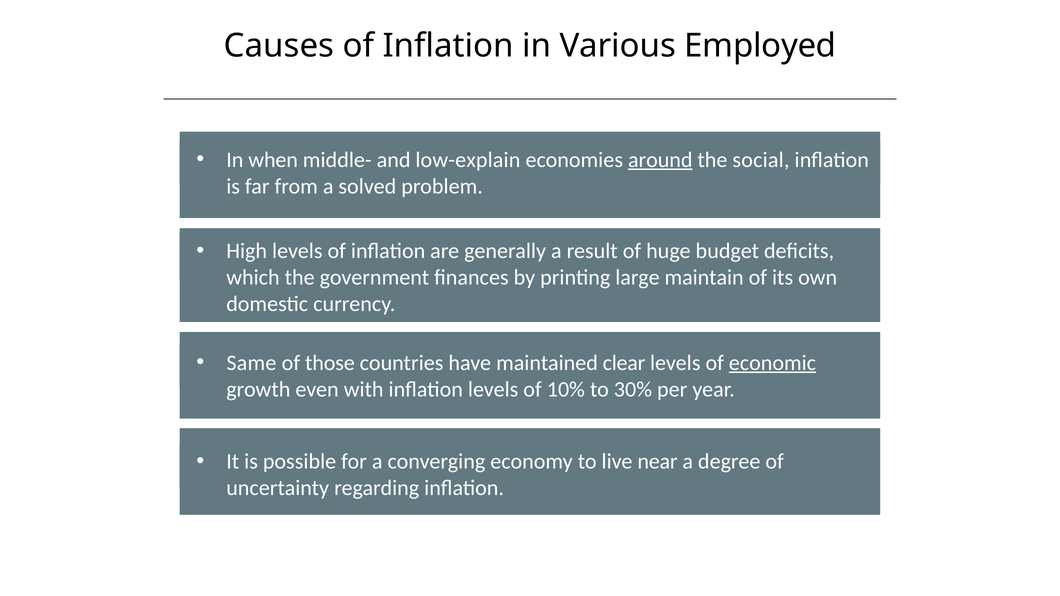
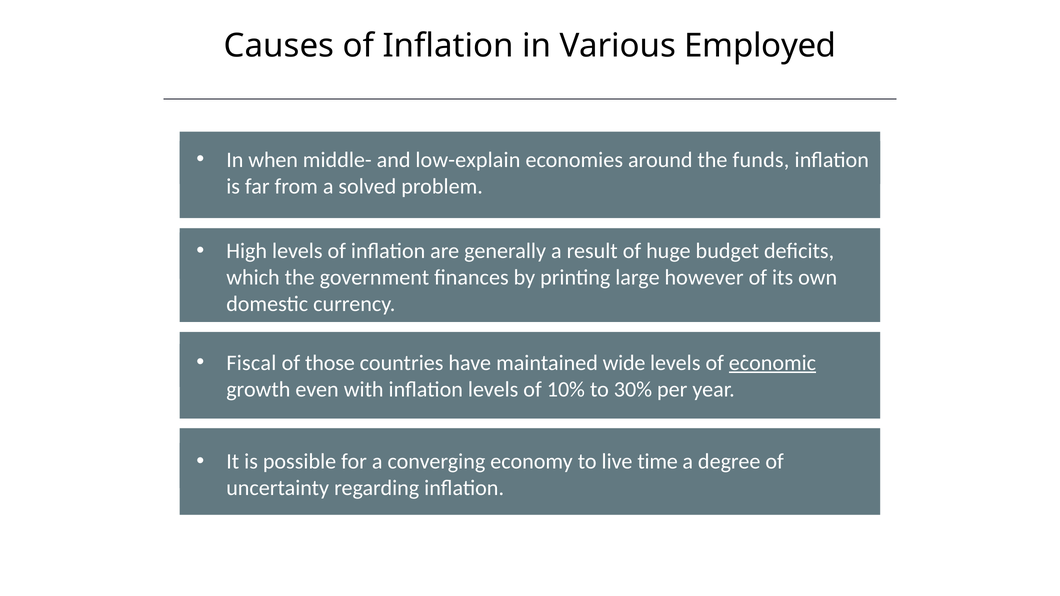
around underline: present -> none
social: social -> funds
maintain: maintain -> however
Same: Same -> Fiscal
clear: clear -> wide
near: near -> time
